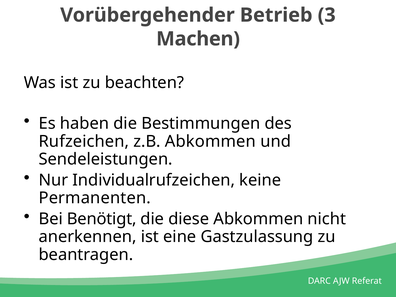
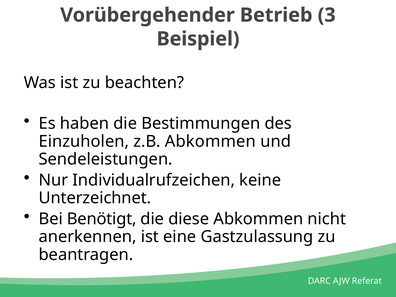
Machen: Machen -> Beispiel
Rufzeichen: Rufzeichen -> Einzuholen
Permanenten: Permanenten -> Unterzeichnet
